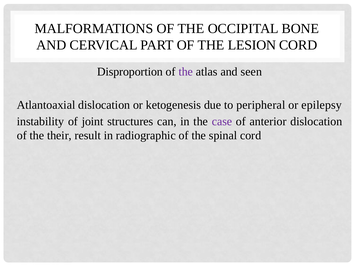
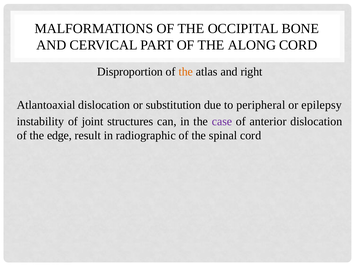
LESION: LESION -> ALONG
the at (186, 72) colour: purple -> orange
seen: seen -> right
ketogenesis: ketogenesis -> substitution
their: their -> edge
